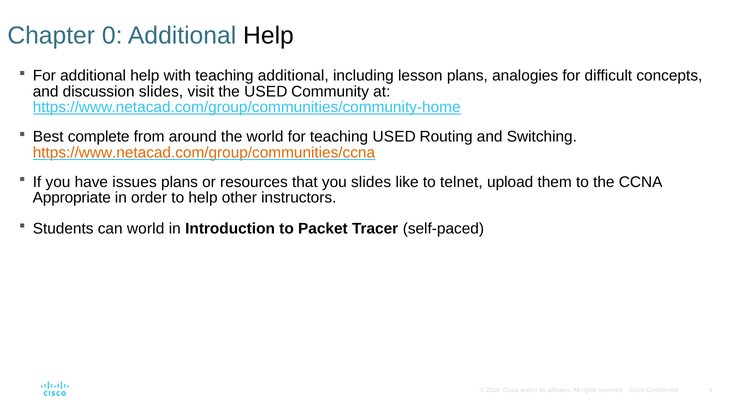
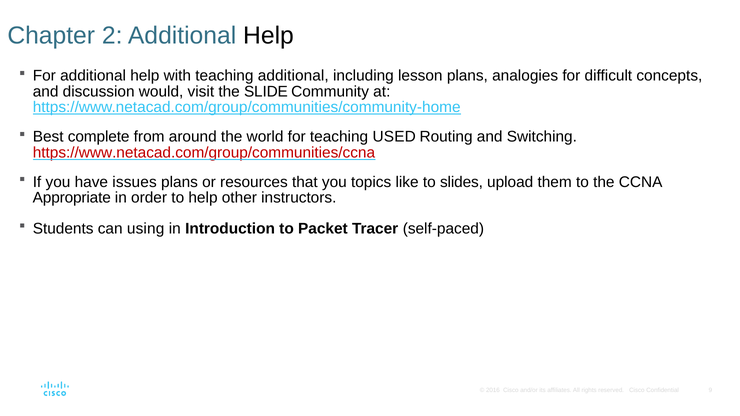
0: 0 -> 2
discussion slides: slides -> would
the USED: USED -> SLIDE
https://www.netacad.com/group/communities/ccna colour: orange -> red
you slides: slides -> topics
telnet: telnet -> slides
can world: world -> using
